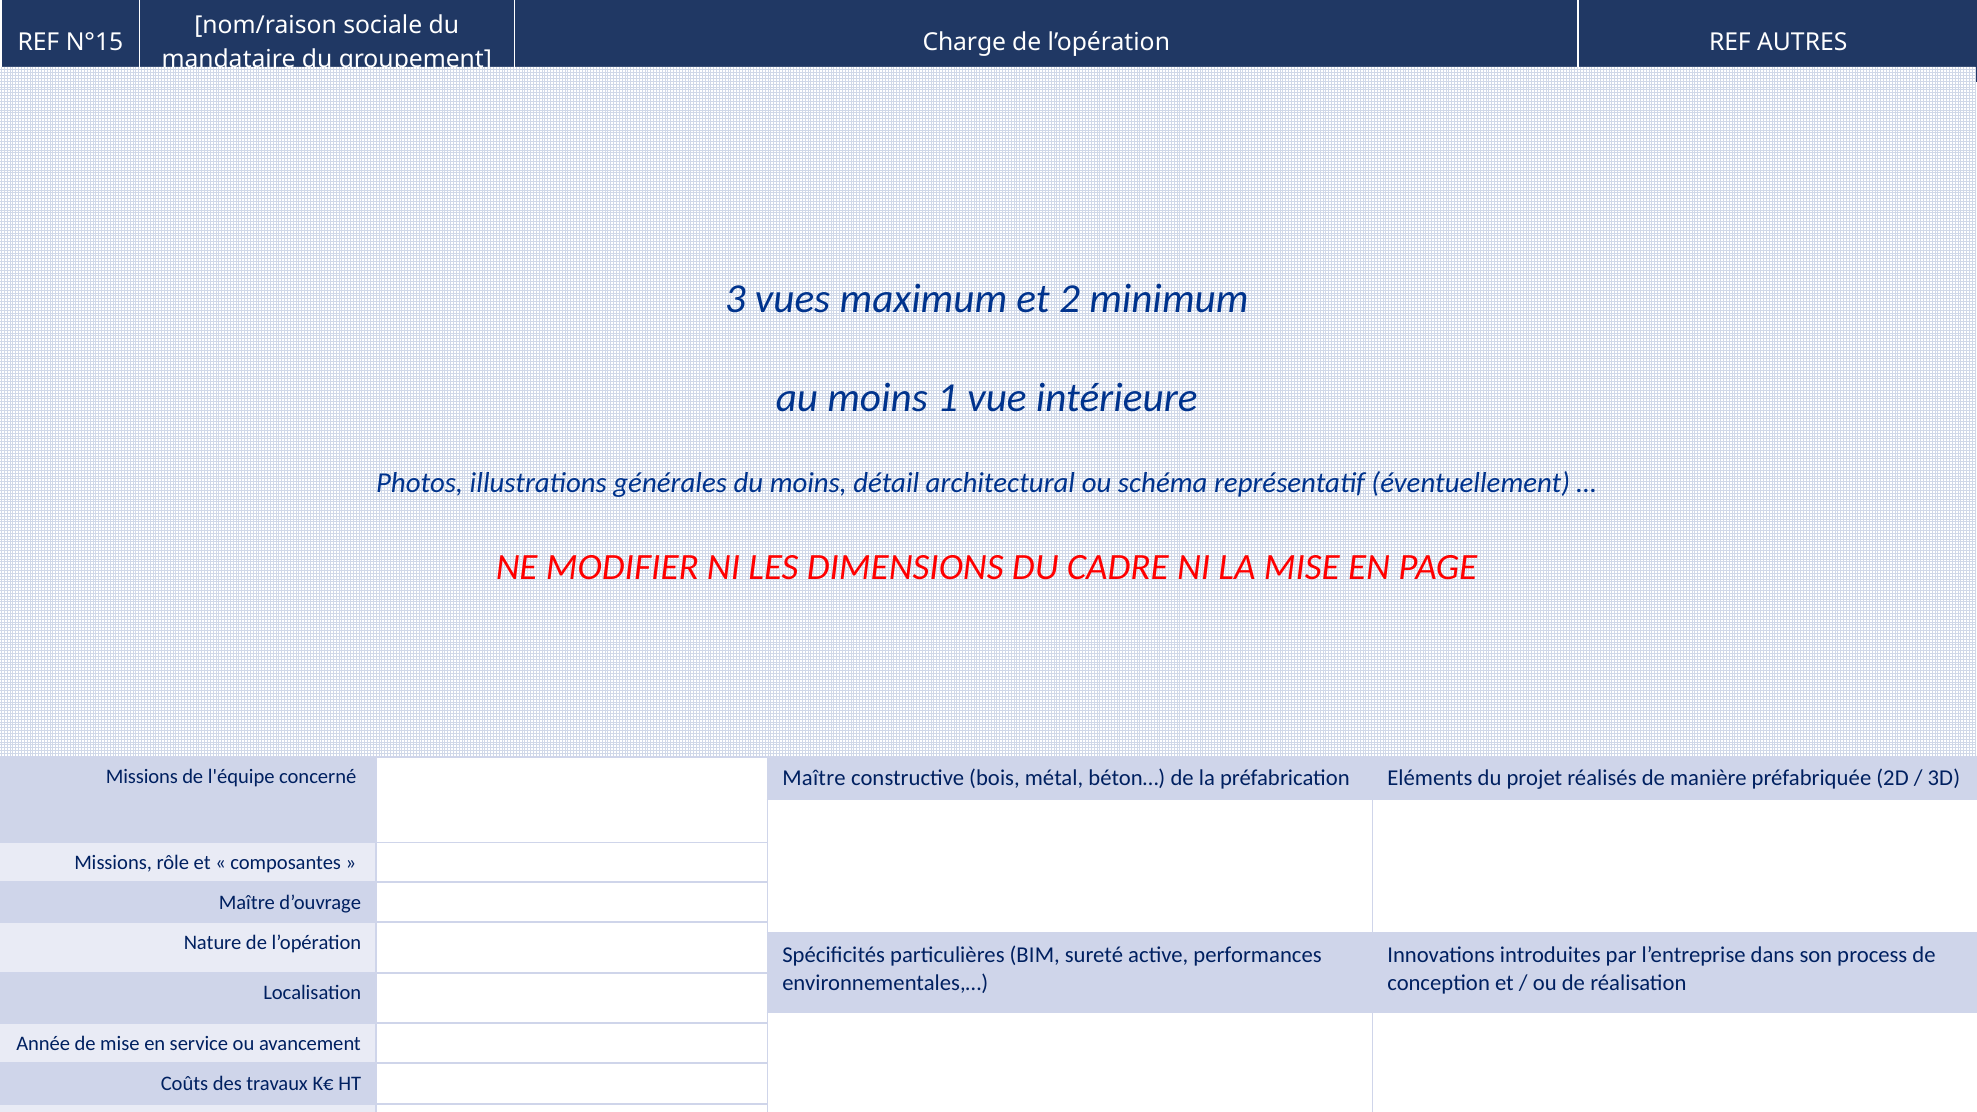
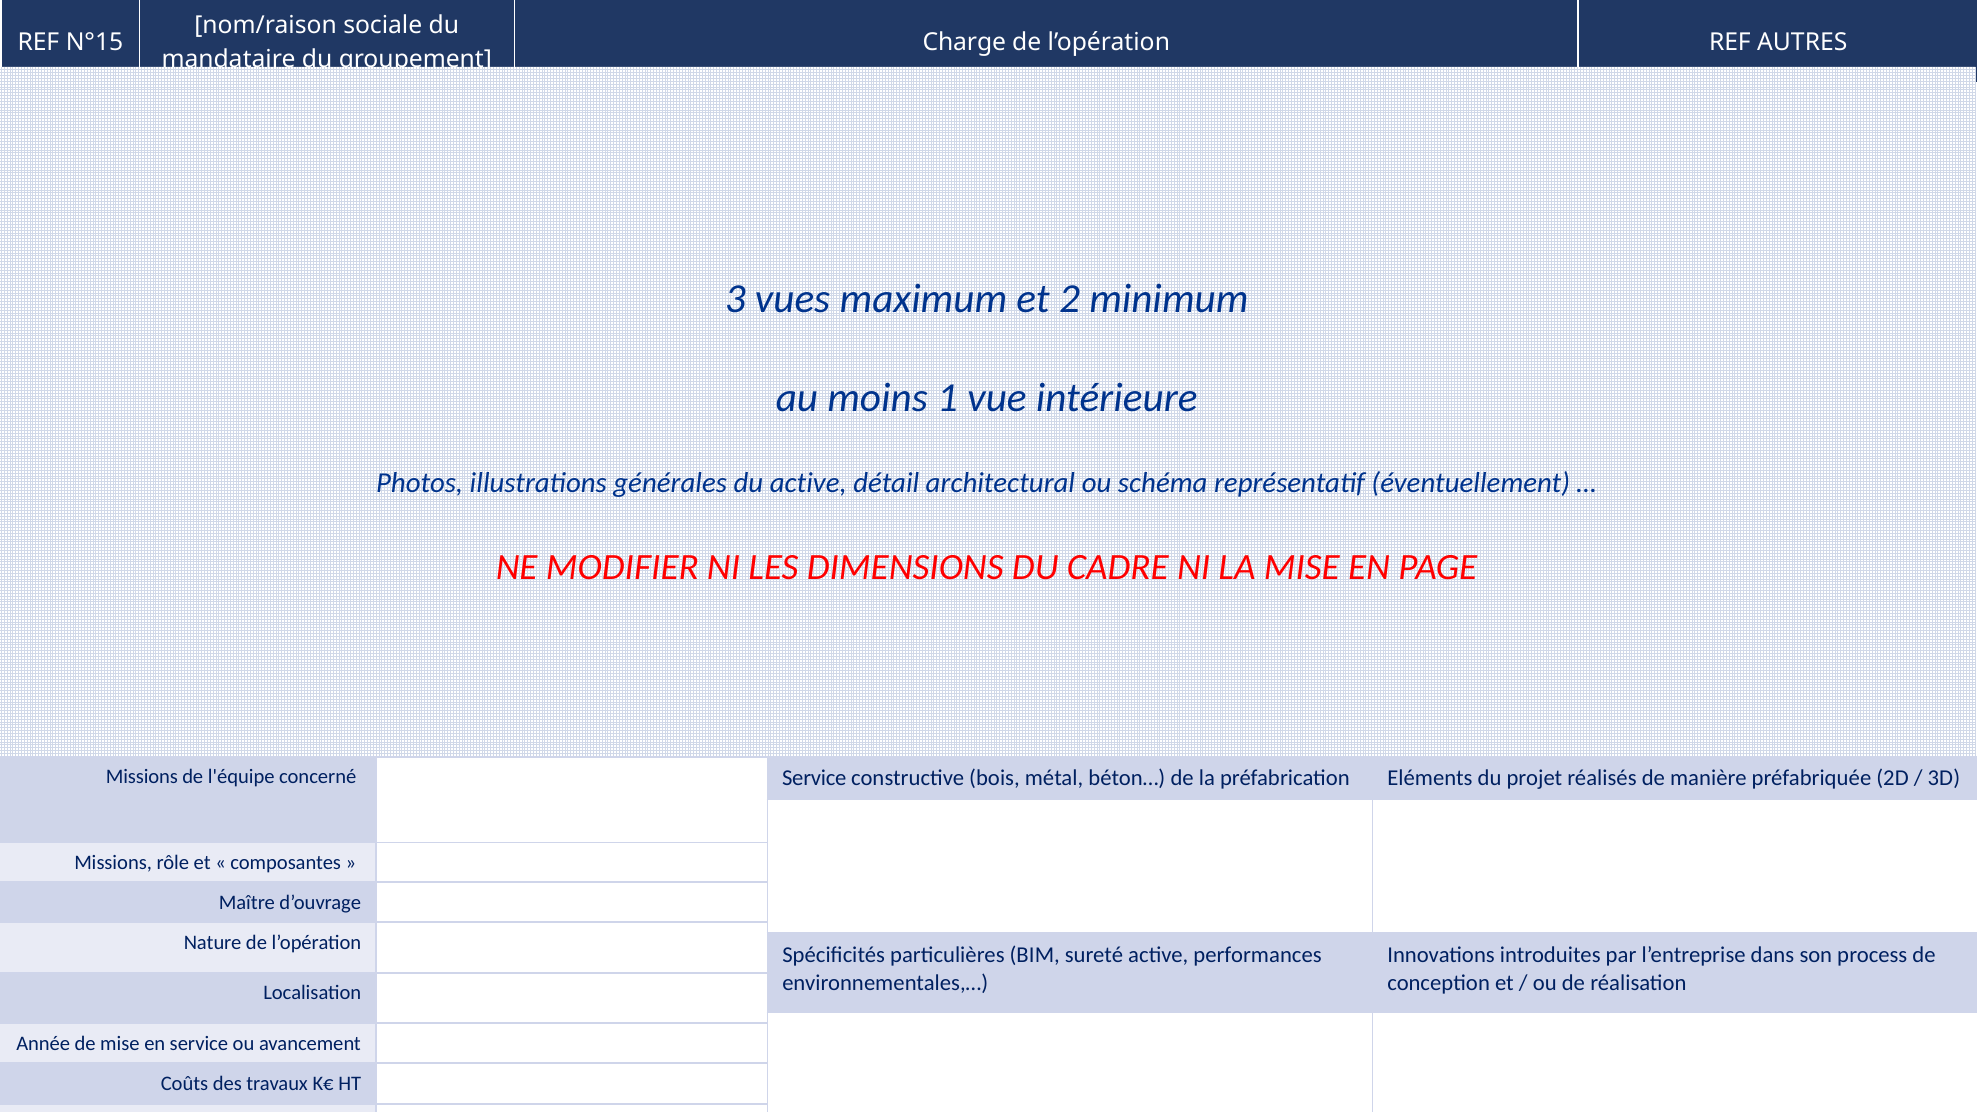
du moins: moins -> active
concerné Maître: Maître -> Service
